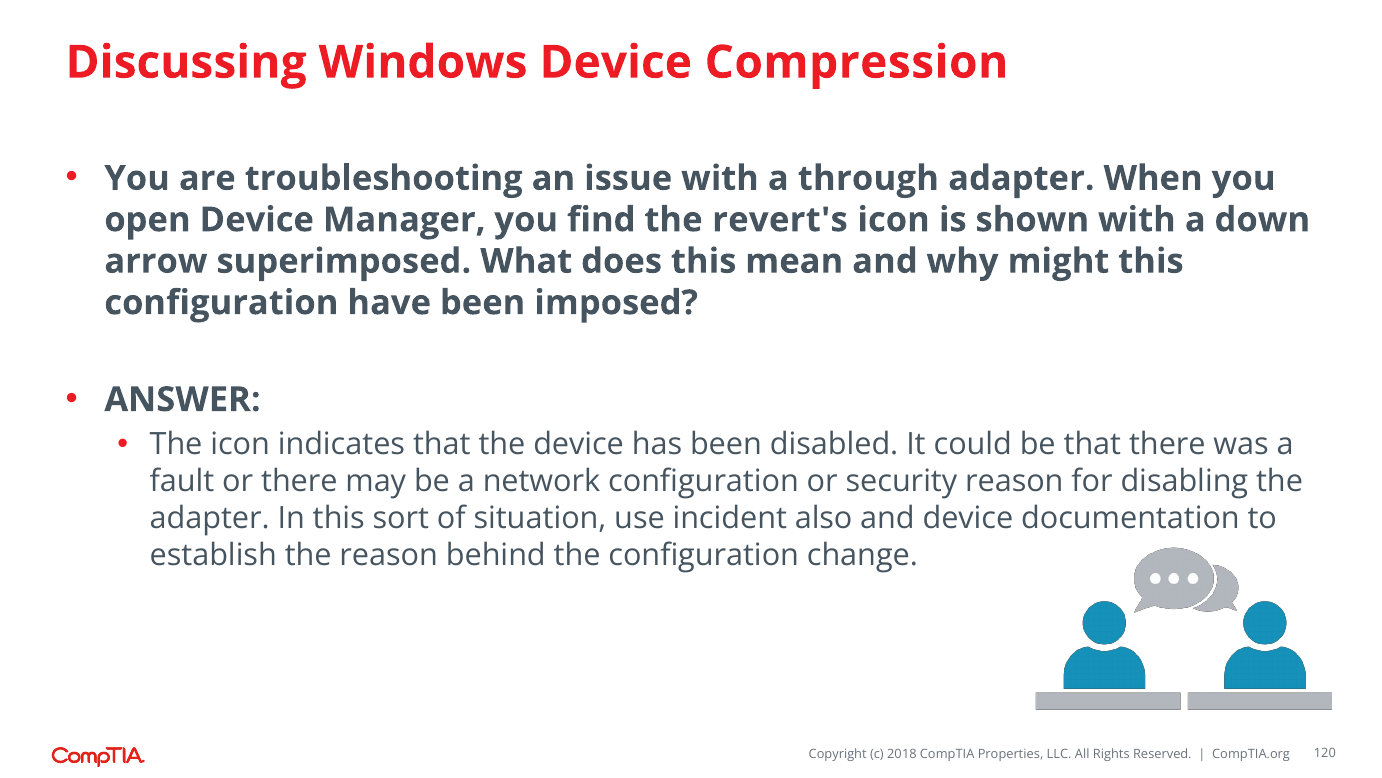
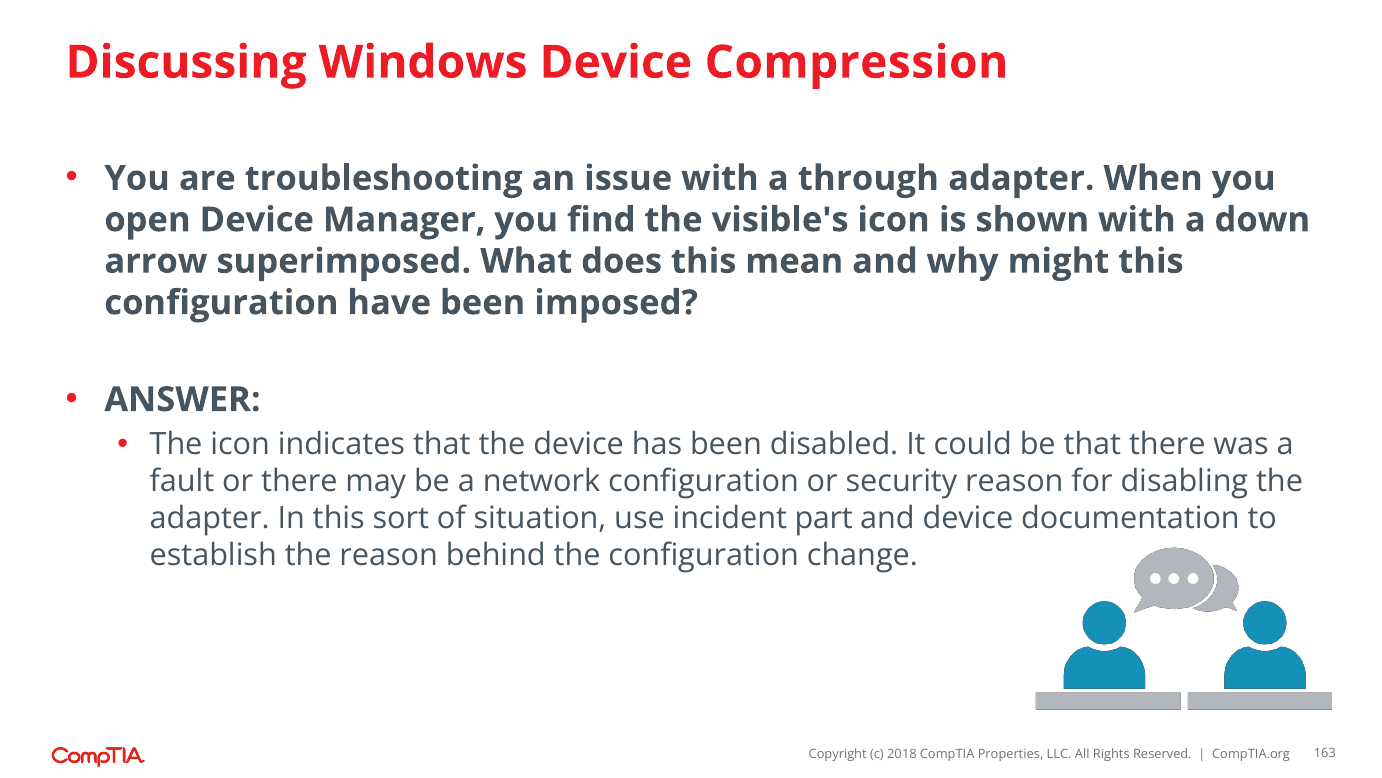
revert's: revert's -> visible's
also: also -> part
120: 120 -> 163
